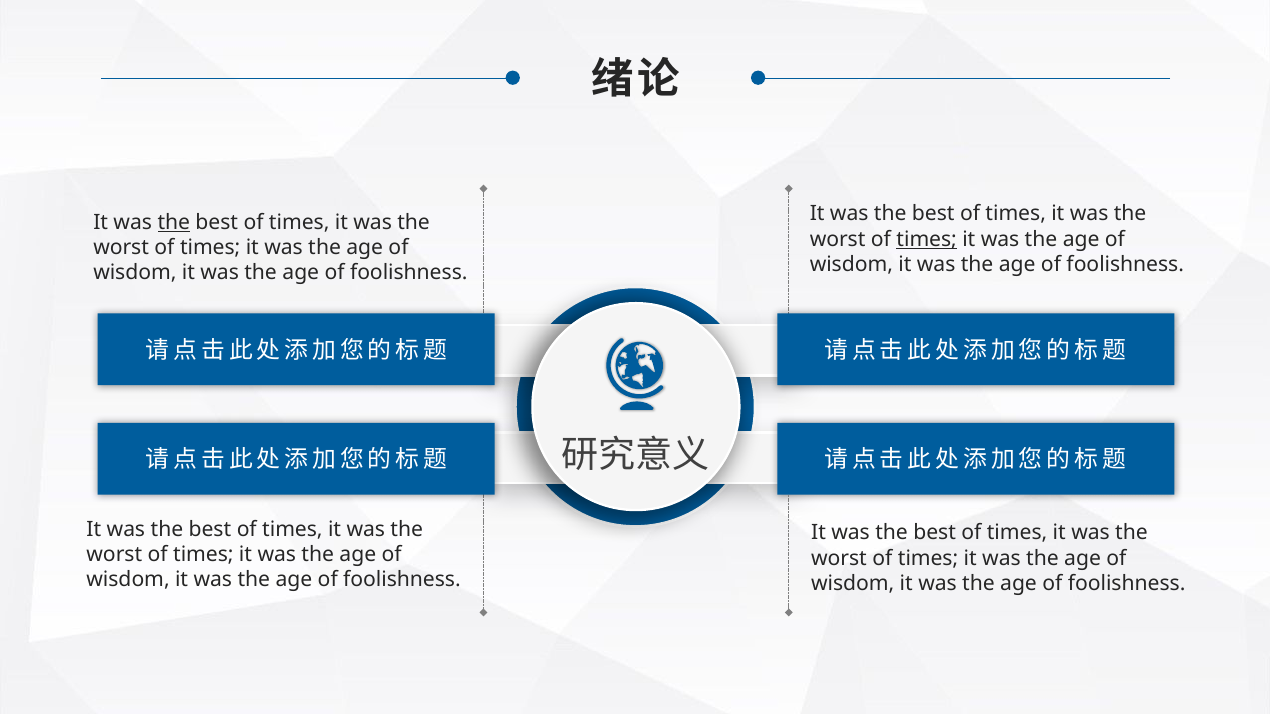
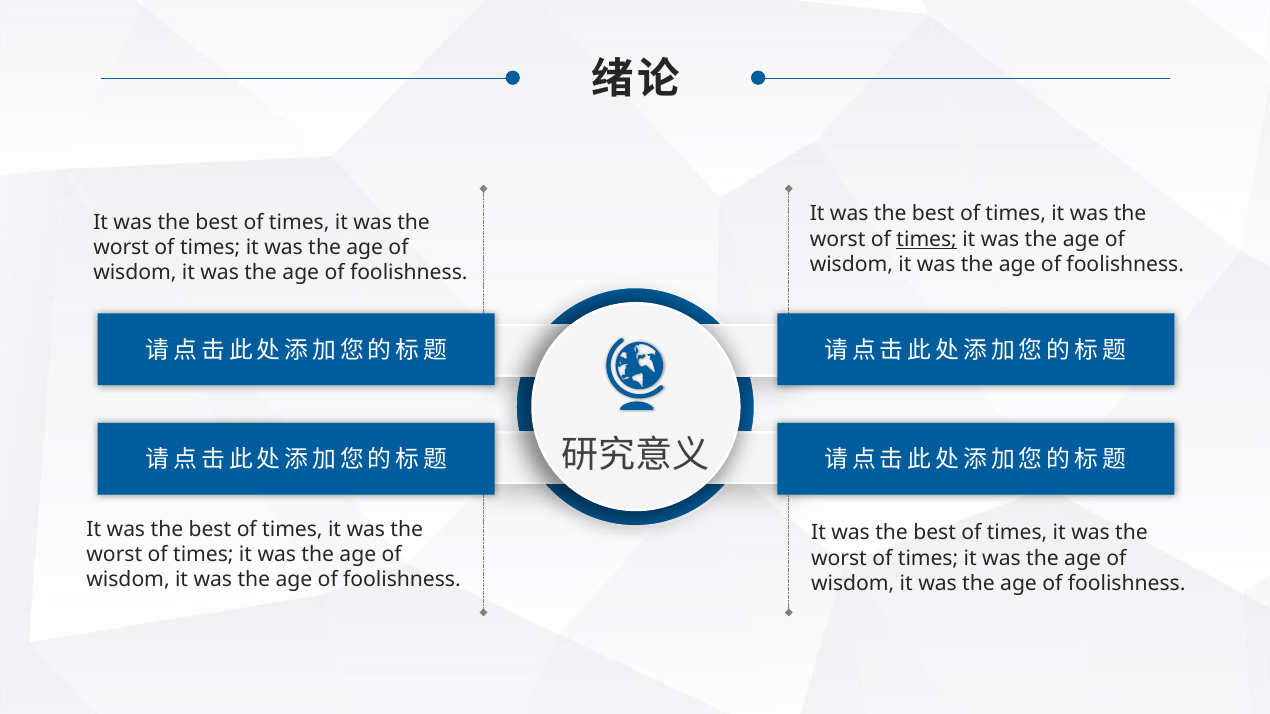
the at (174, 222) underline: present -> none
